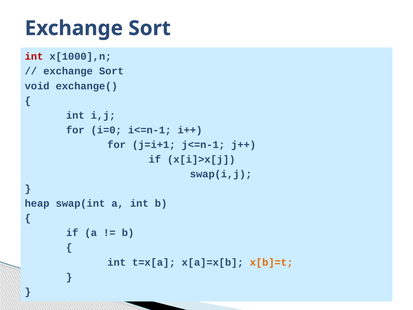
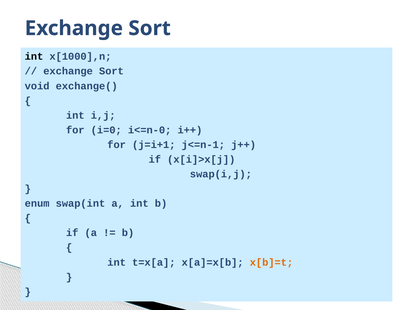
int at (34, 56) colour: red -> black
i<=n-1: i<=n-1 -> i<=n-0
heap: heap -> enum
